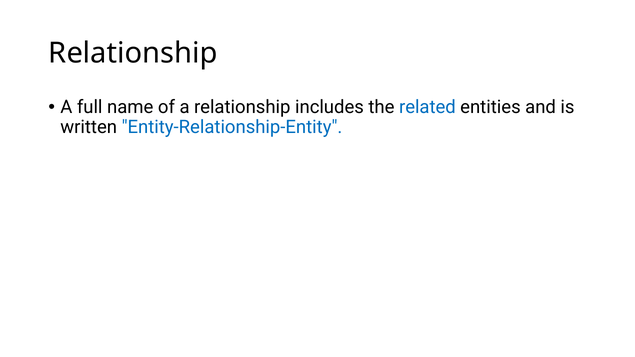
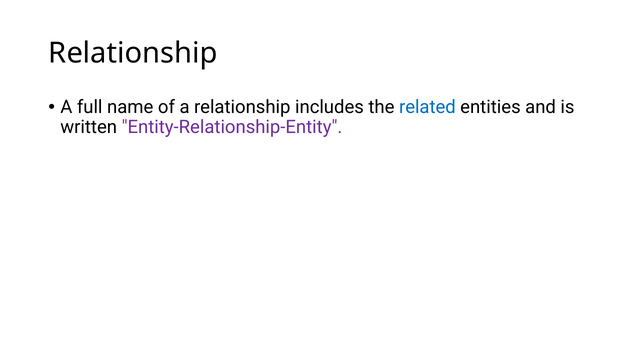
Entity-Relationship-Entity colour: blue -> purple
